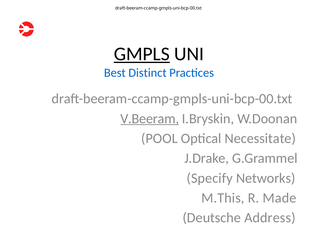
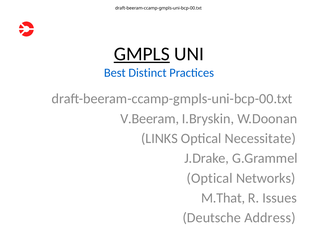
V.Beeram underline: present -> none
POOL: POOL -> LINKS
Specify at (210, 178): Specify -> Optical
M.This: M.This -> M.That
Made: Made -> Issues
